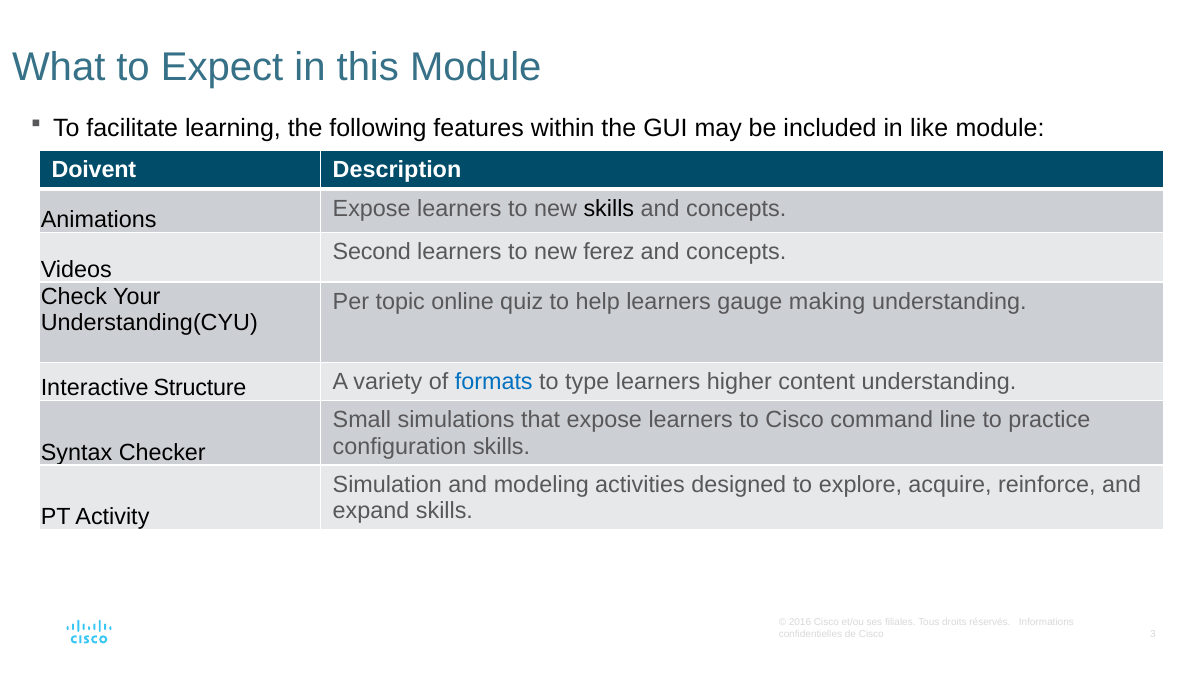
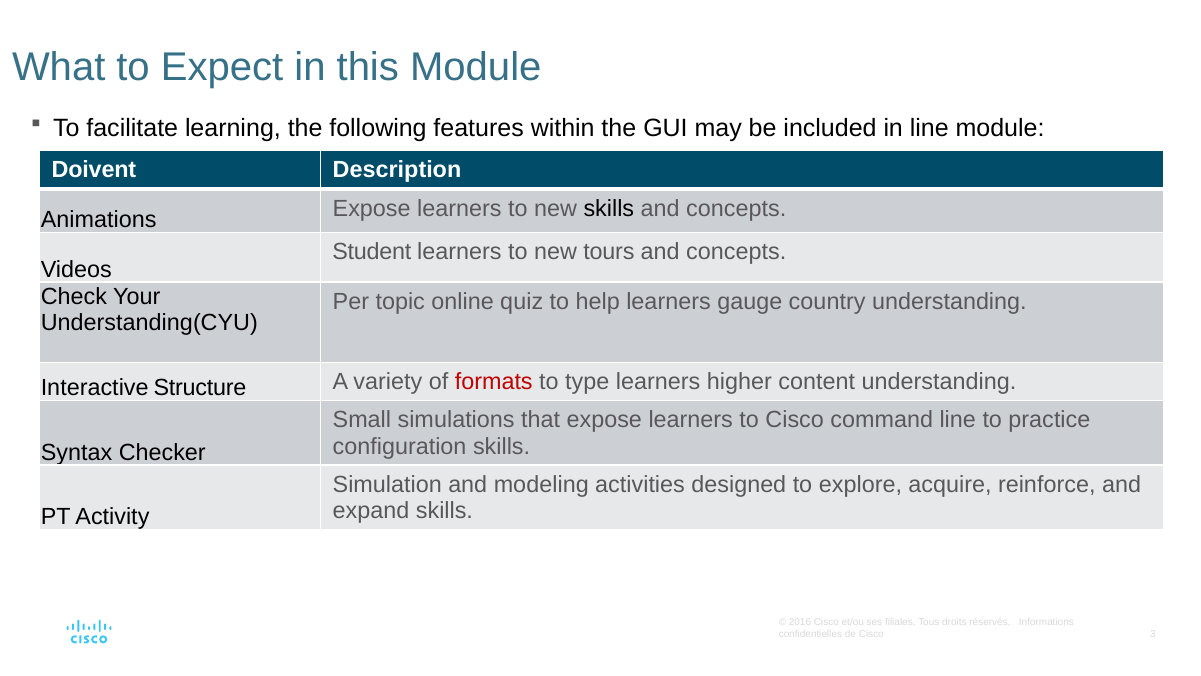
in like: like -> line
Second: Second -> Student
ferez: ferez -> tours
making: making -> country
formats colour: blue -> red
